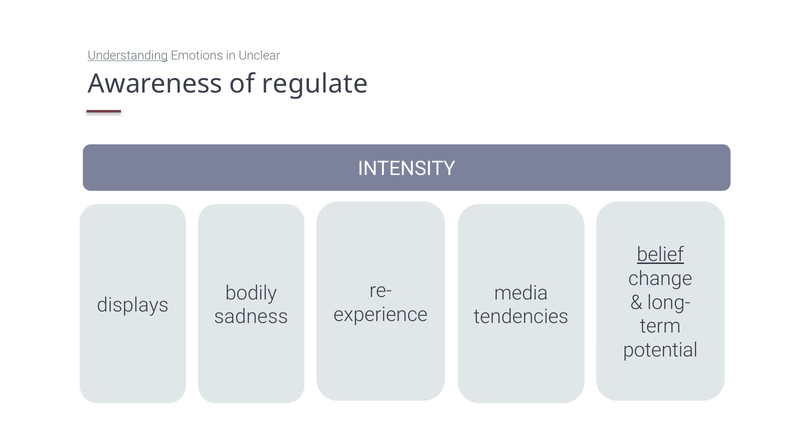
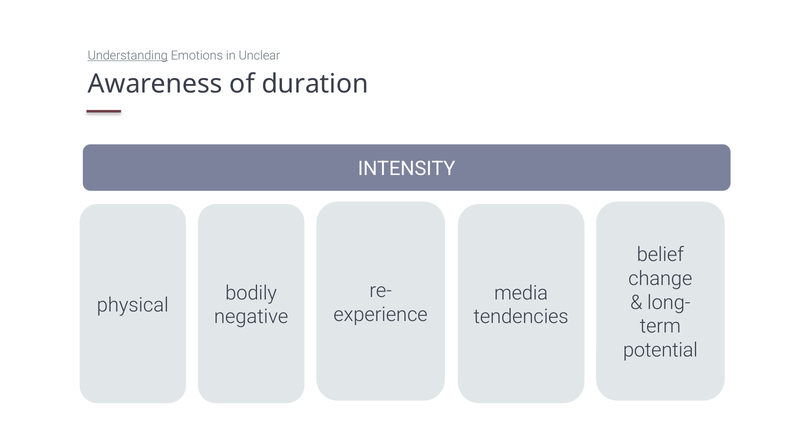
regulate: regulate -> duration
belief underline: present -> none
displays: displays -> physical
sadness: sadness -> negative
